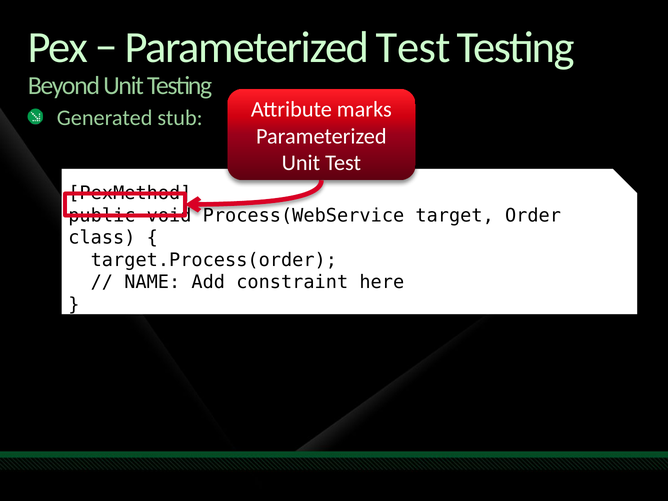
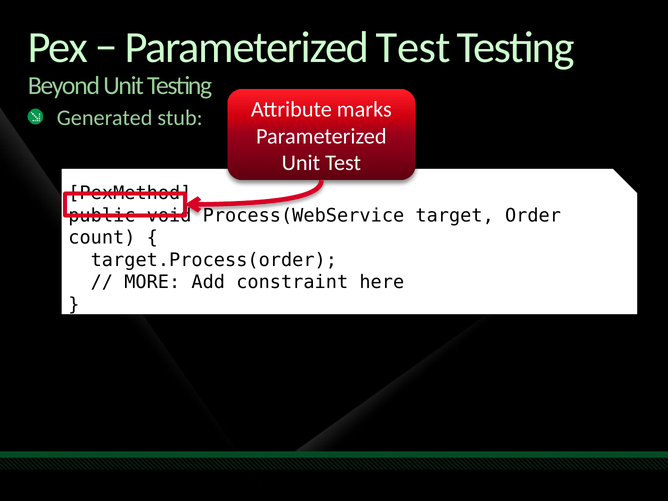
class: class -> count
NAME: NAME -> MORE
